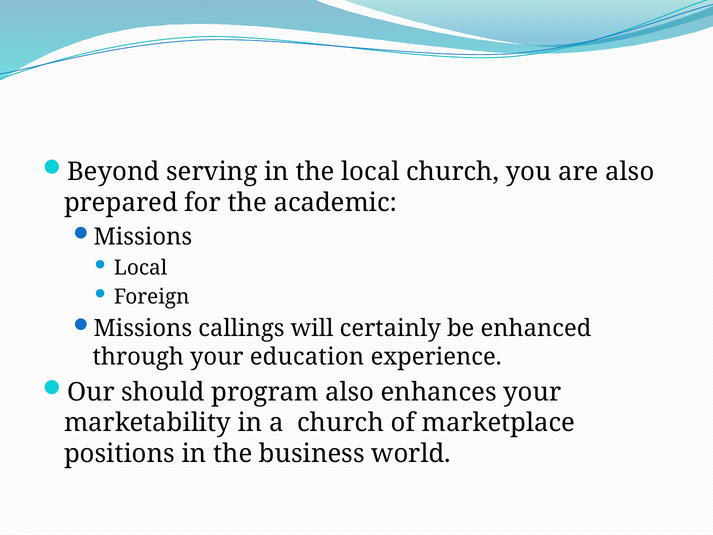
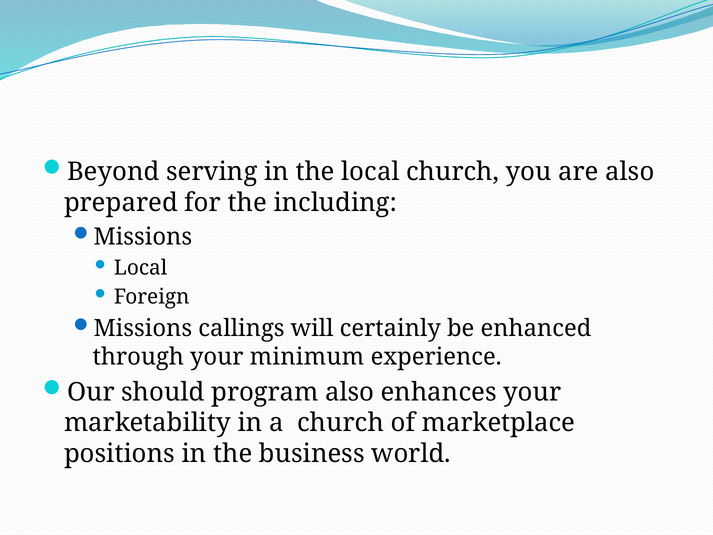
academic: academic -> including
education: education -> minimum
